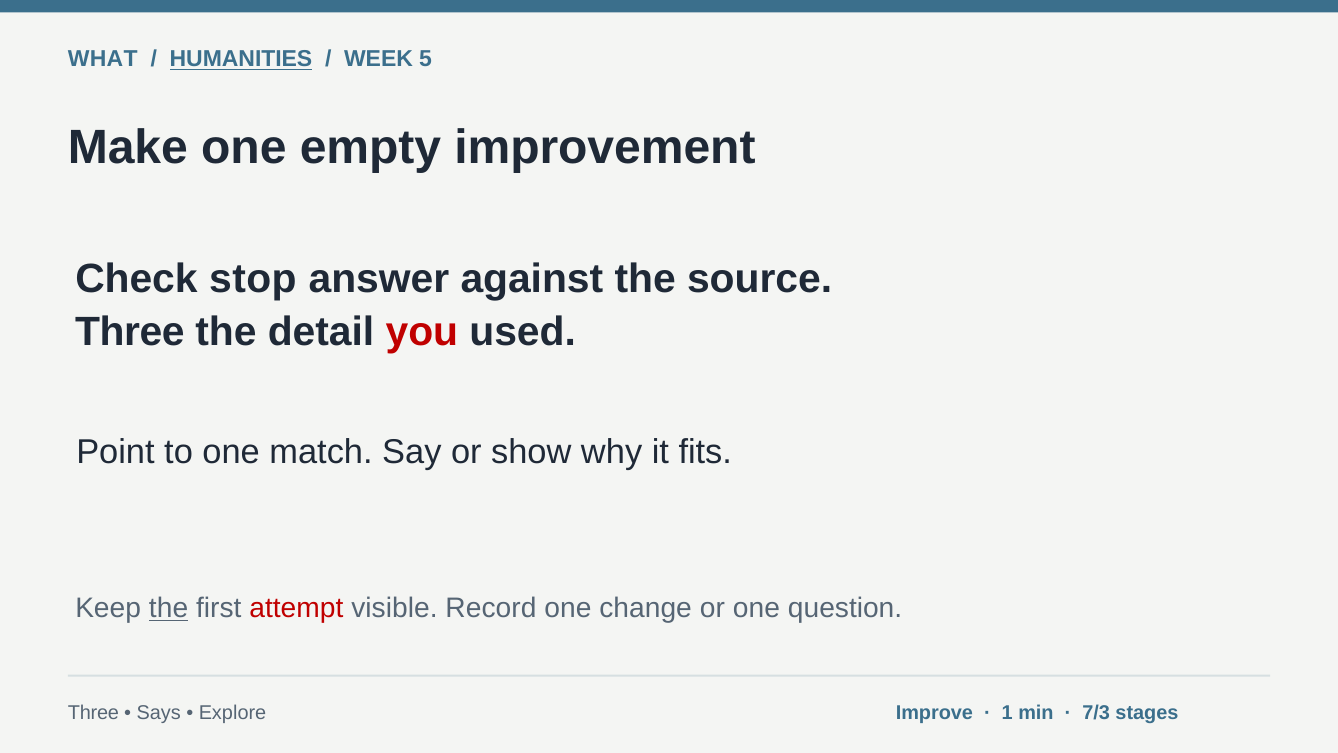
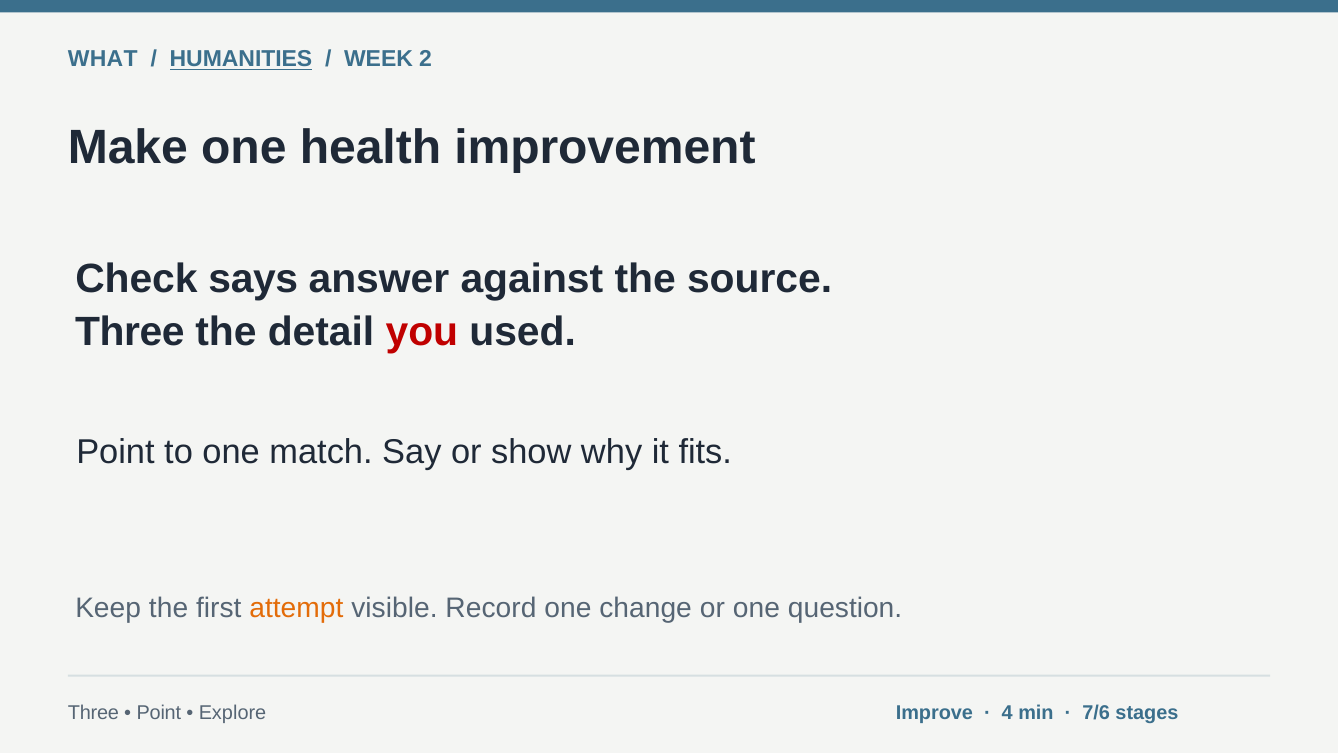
5: 5 -> 2
empty: empty -> health
stop: stop -> says
the at (169, 608) underline: present -> none
attempt colour: red -> orange
Says at (159, 712): Says -> Point
1: 1 -> 4
7/3: 7/3 -> 7/6
